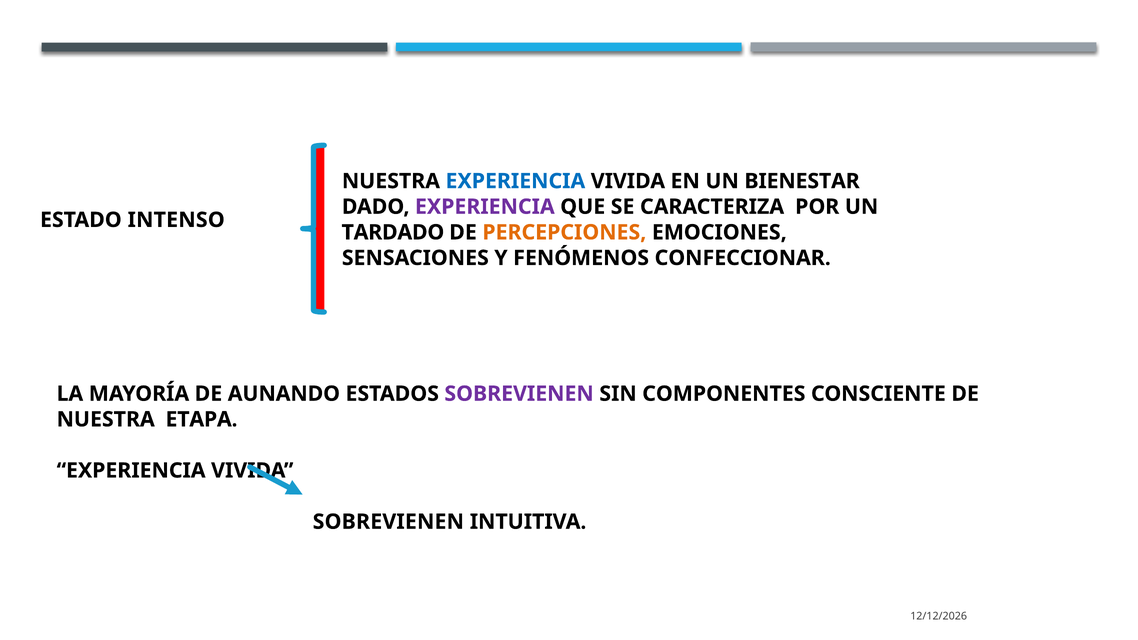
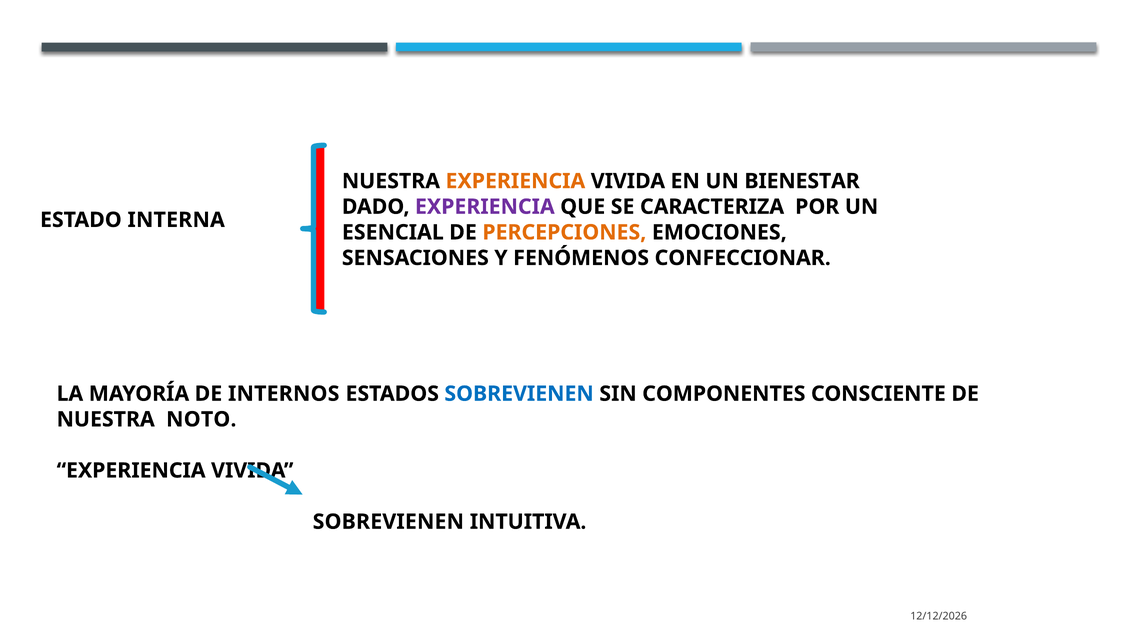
EXPERIENCIA at (515, 181) colour: blue -> orange
INTENSO: INTENSO -> INTERNA
TARDADO: TARDADO -> ESENCIAL
AUNANDO: AUNANDO -> INTERNOS
SOBREVIENEN at (519, 394) colour: purple -> blue
ETAPA: ETAPA -> NOTO
